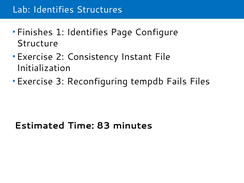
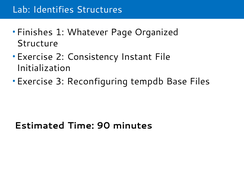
1 Identifies: Identifies -> Whatever
Configure: Configure -> Organized
Fails: Fails -> Base
83: 83 -> 90
